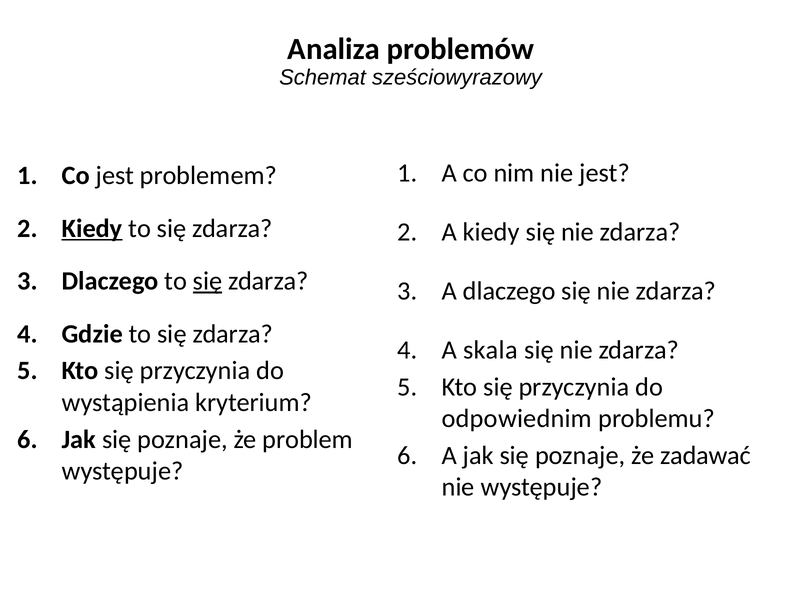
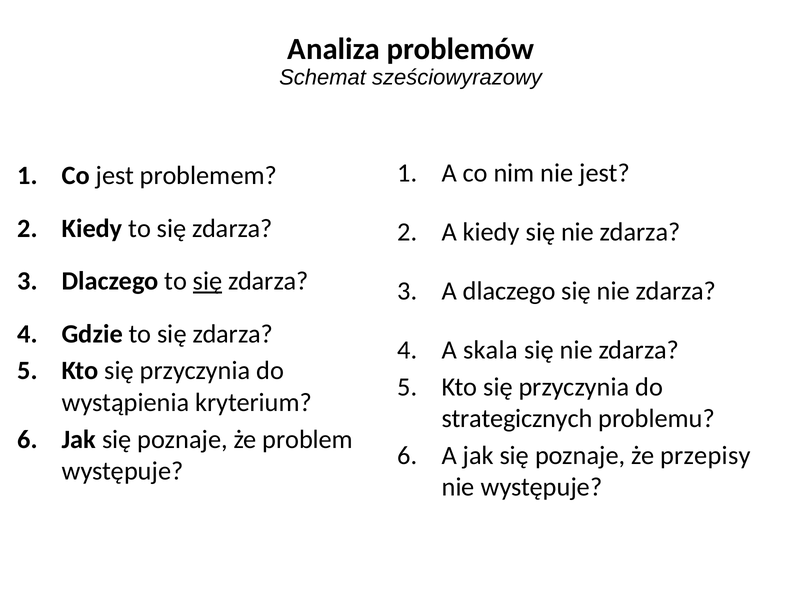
Kiedy at (92, 229) underline: present -> none
odpowiednim: odpowiednim -> strategicznych
zadawać: zadawać -> przepisy
